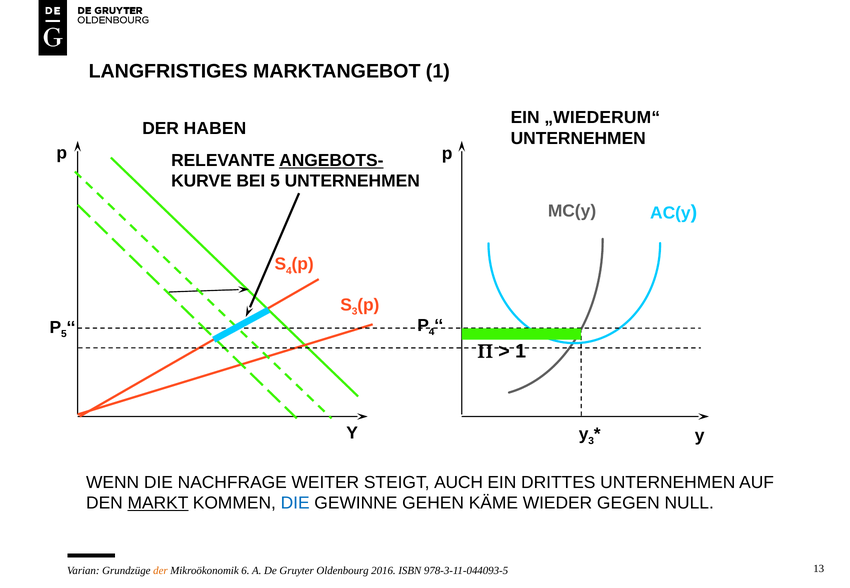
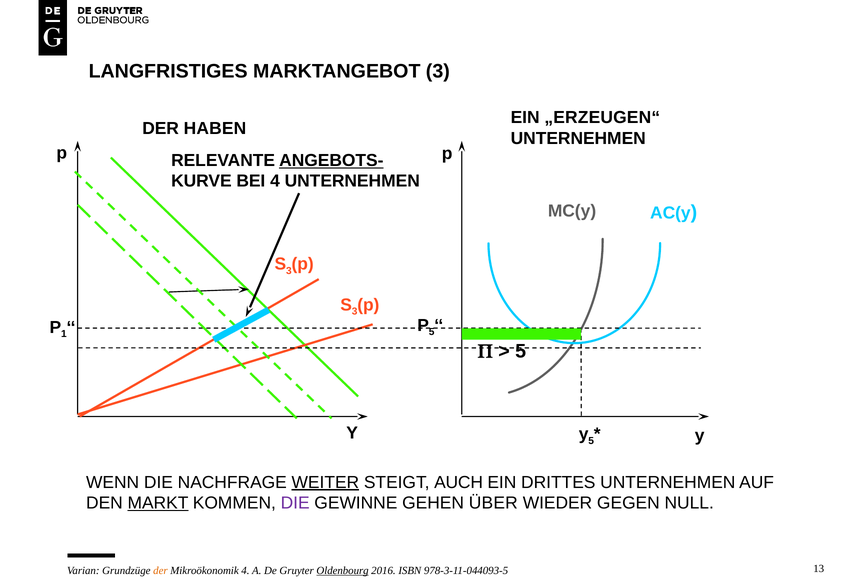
MARKTANGEBOT 1: 1 -> 3
„WIEDERUM“: „WIEDERUM“ -> „ERZEUGEN“
BEI 5: 5 -> 4
4 at (289, 271): 4 -> 3
P 5: 5 -> 1
P 4: 4 -> 5
1 at (521, 351): 1 -> 5
y 3: 3 -> 5
WEITER underline: none -> present
DIE at (295, 504) colour: blue -> purple
KÄME: KÄME -> ÜBER
Mikroökonomik 6: 6 -> 4
Oldenbourg underline: none -> present
